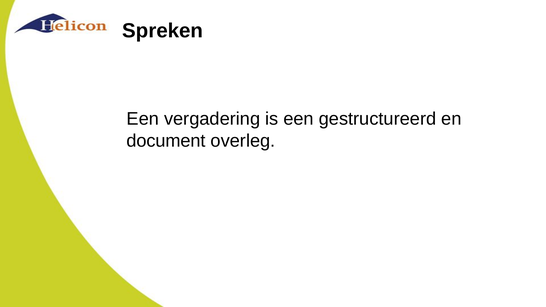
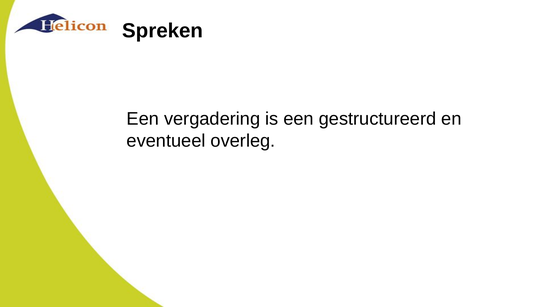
document: document -> eventueel
